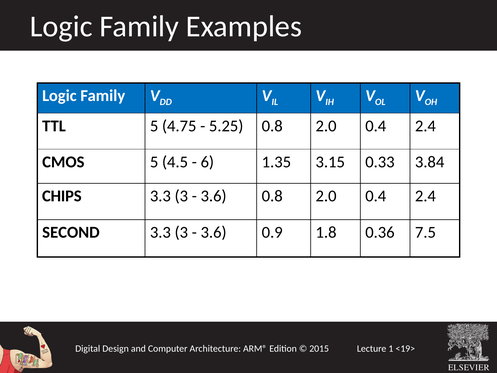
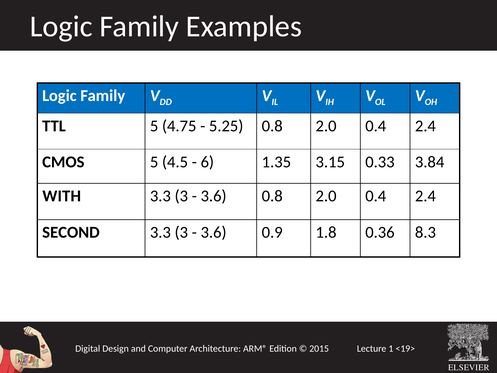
CHIPS: CHIPS -> WITH
7.5: 7.5 -> 8.3
